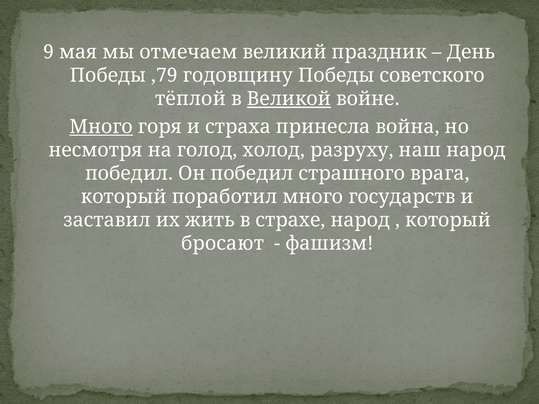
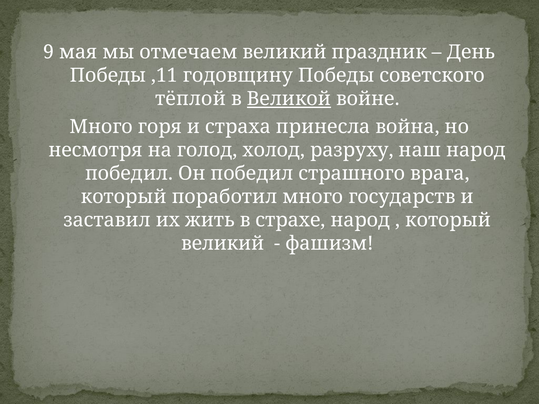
,79: ,79 -> ,11
Много at (101, 127) underline: present -> none
бросают at (223, 244): бросают -> великий
